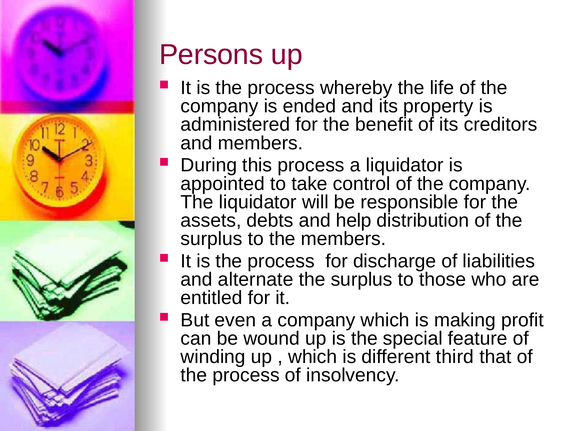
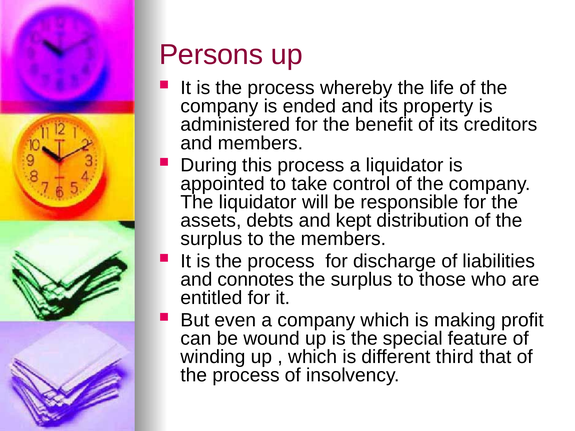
help: help -> kept
alternate: alternate -> connotes
